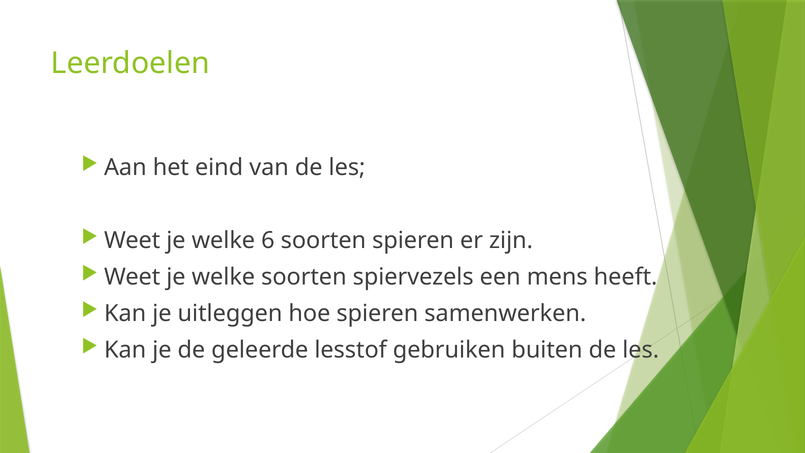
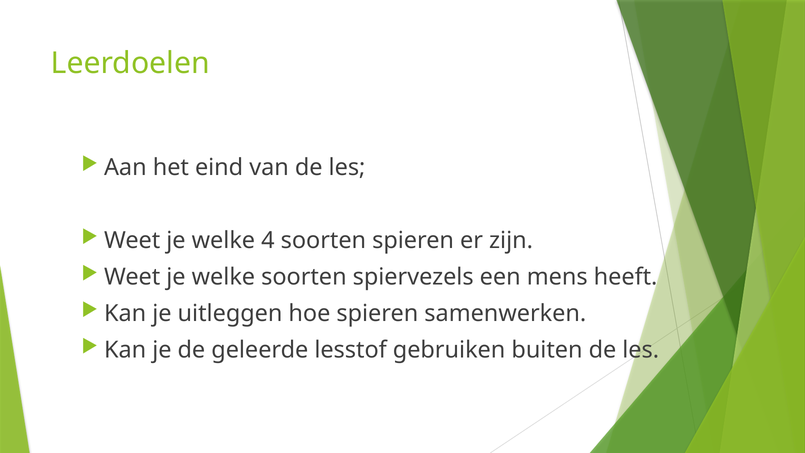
6: 6 -> 4
